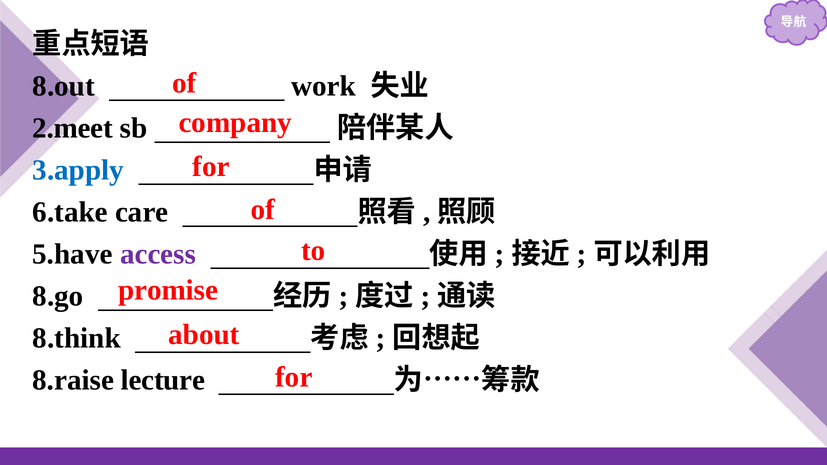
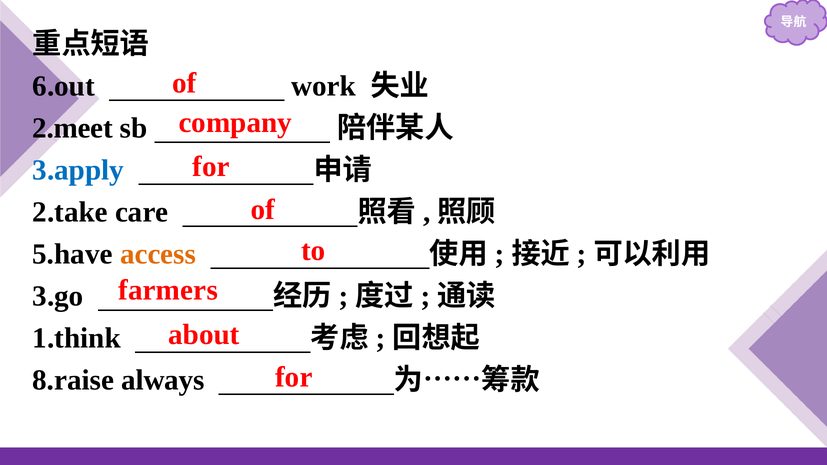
8.out: 8.out -> 6.out
6.take: 6.take -> 2.take
access colour: purple -> orange
promise: promise -> farmers
8.go: 8.go -> 3.go
8.think: 8.think -> 1.think
lecture: lecture -> always
